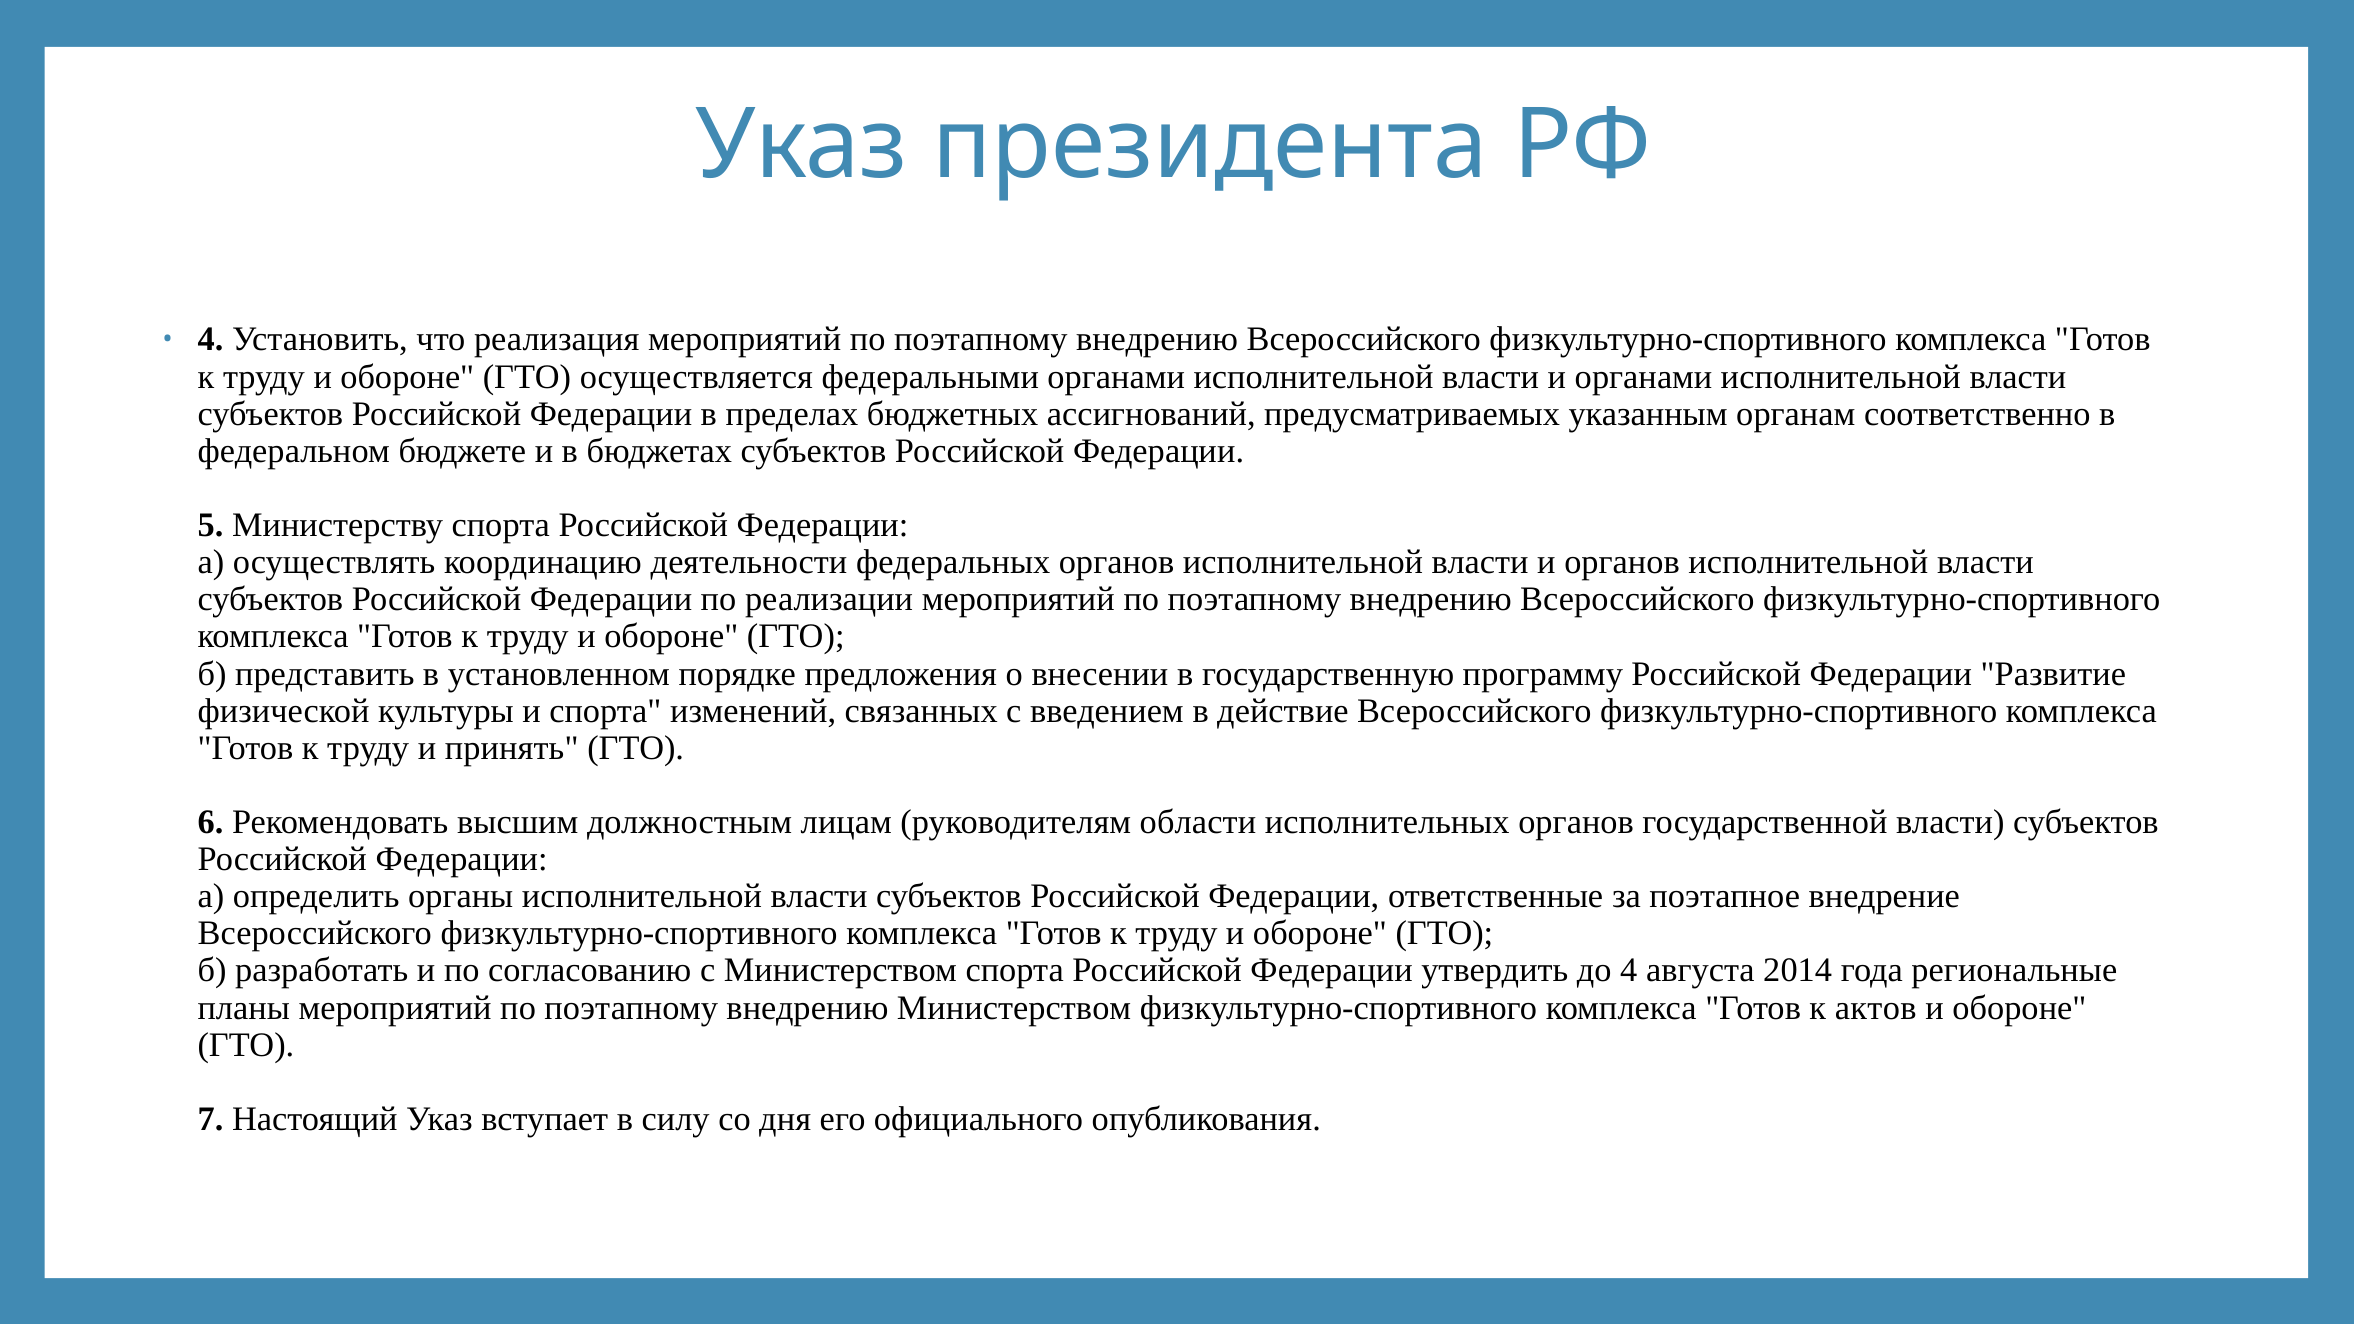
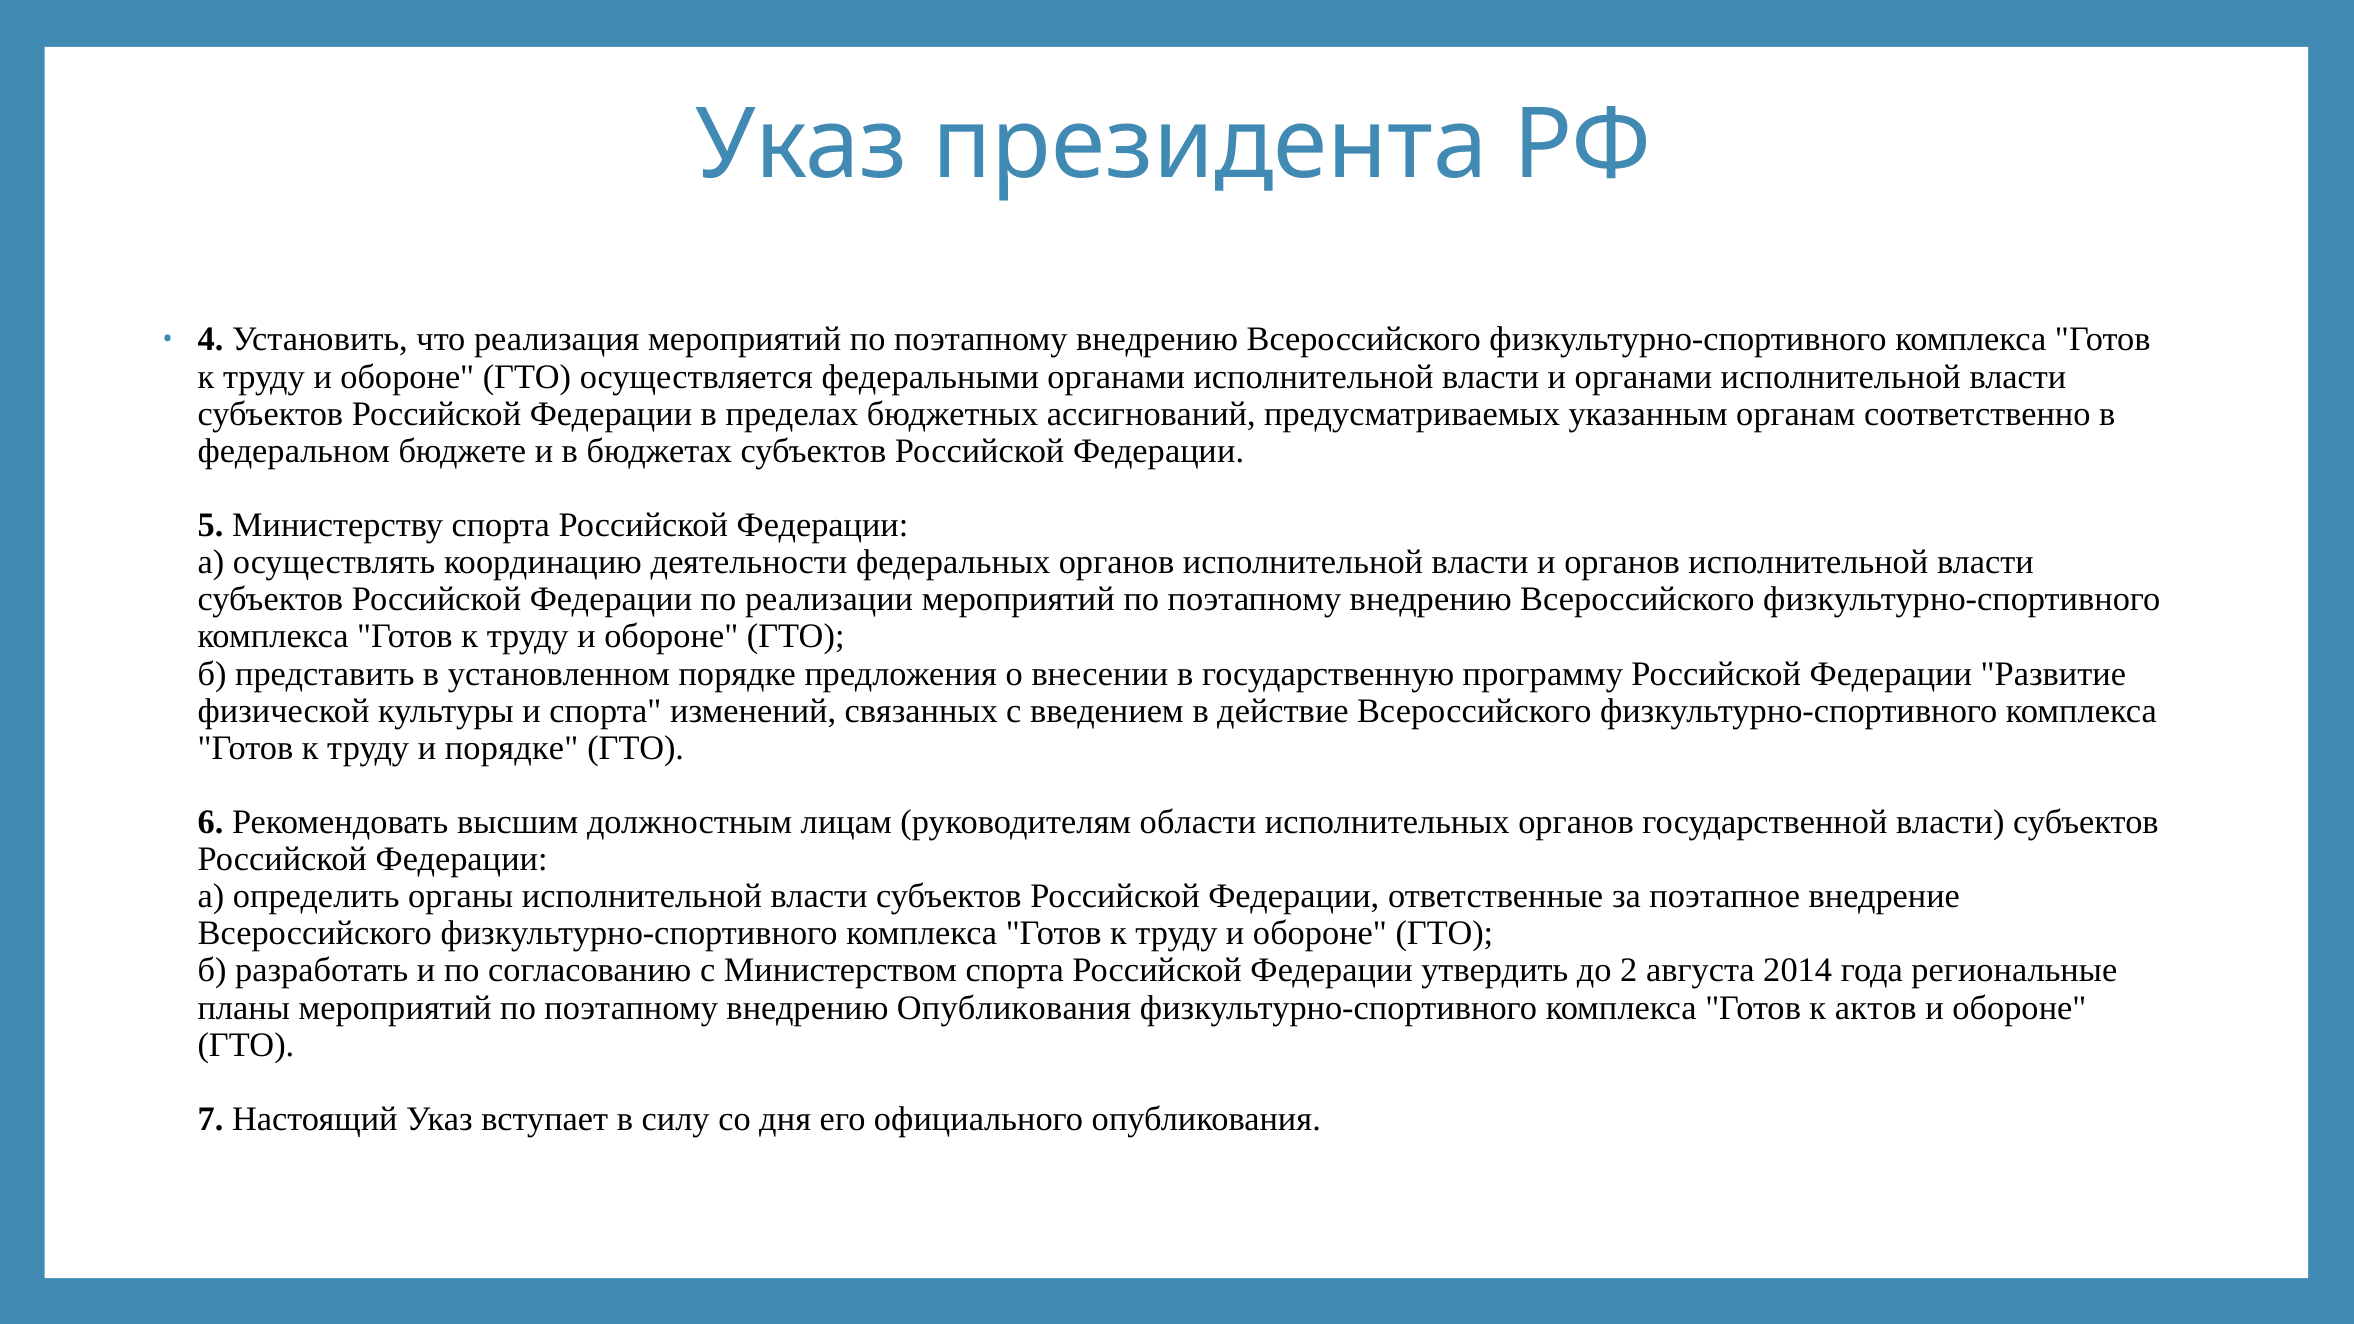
и принять: принять -> порядке
до 4: 4 -> 2
внедрению Министерством: Министерством -> Опубликования
